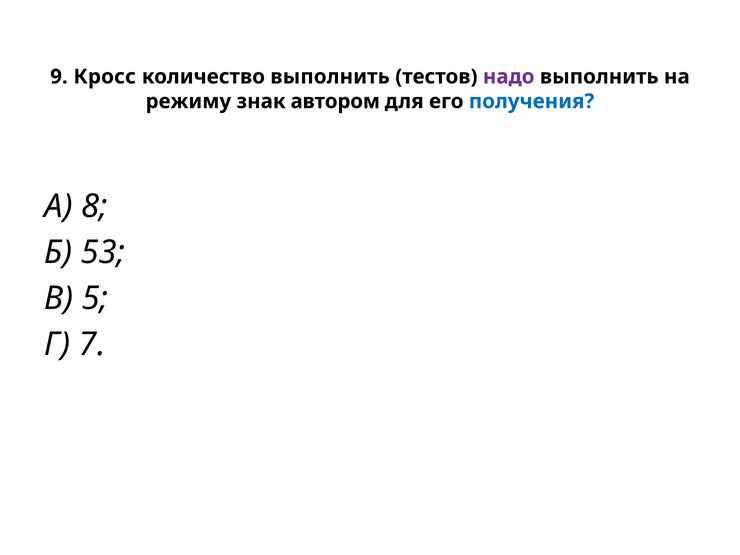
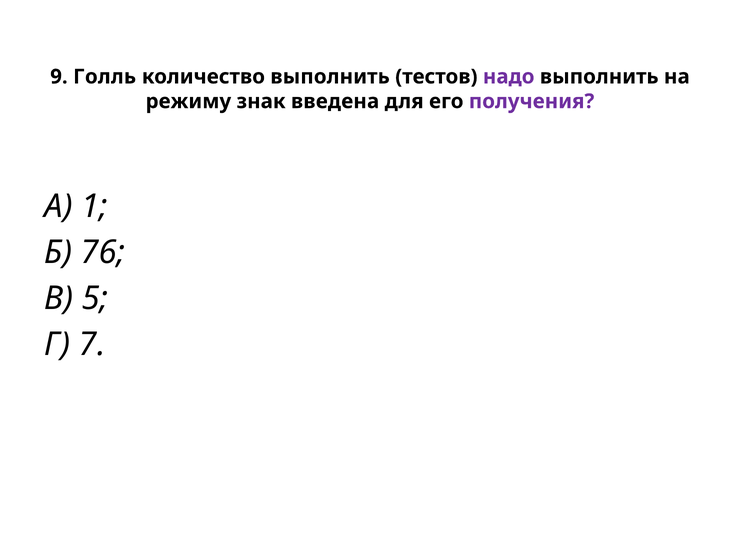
Кросс: Кросс -> Голль
автором: автором -> введена
получения colour: blue -> purple
8: 8 -> 1
53: 53 -> 76
